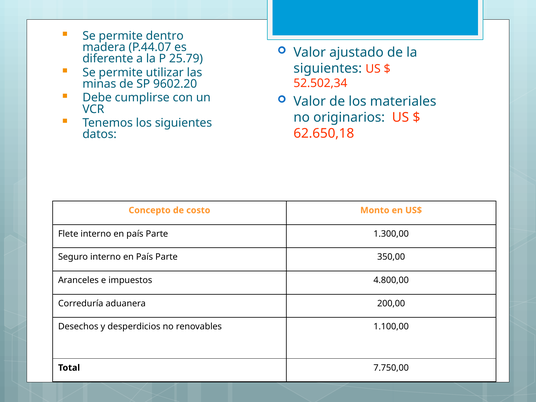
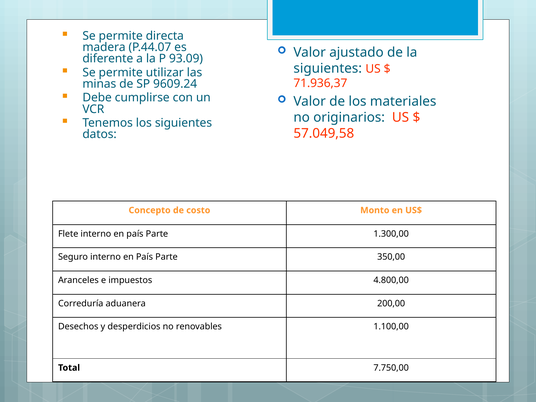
dentro: dentro -> directa
25.79: 25.79 -> 93.09
52.502,34: 52.502,34 -> 71.936,37
9602.20: 9602.20 -> 9609.24
62.650,18: 62.650,18 -> 57.049,58
